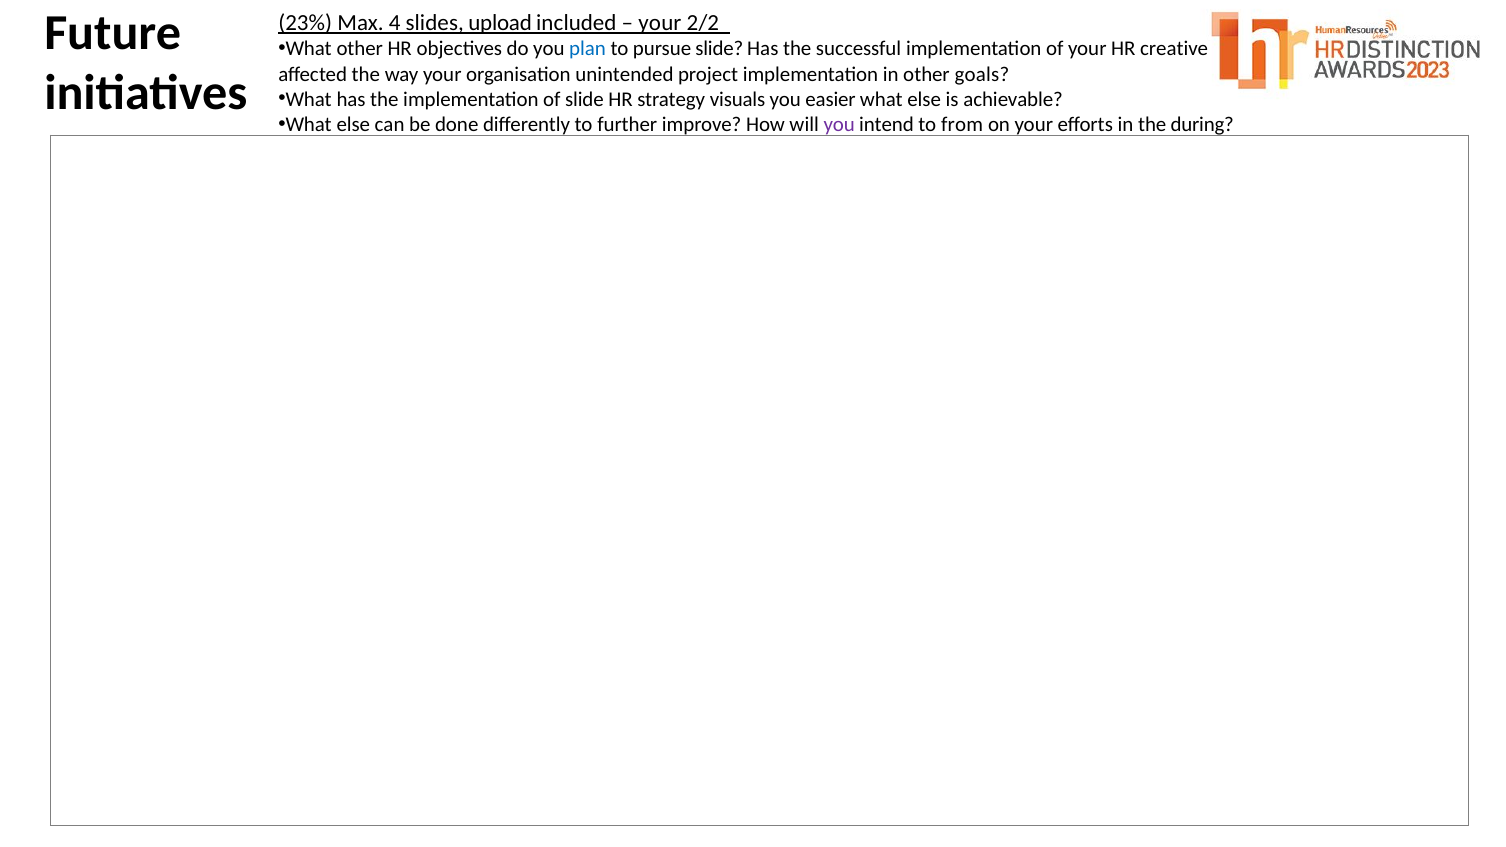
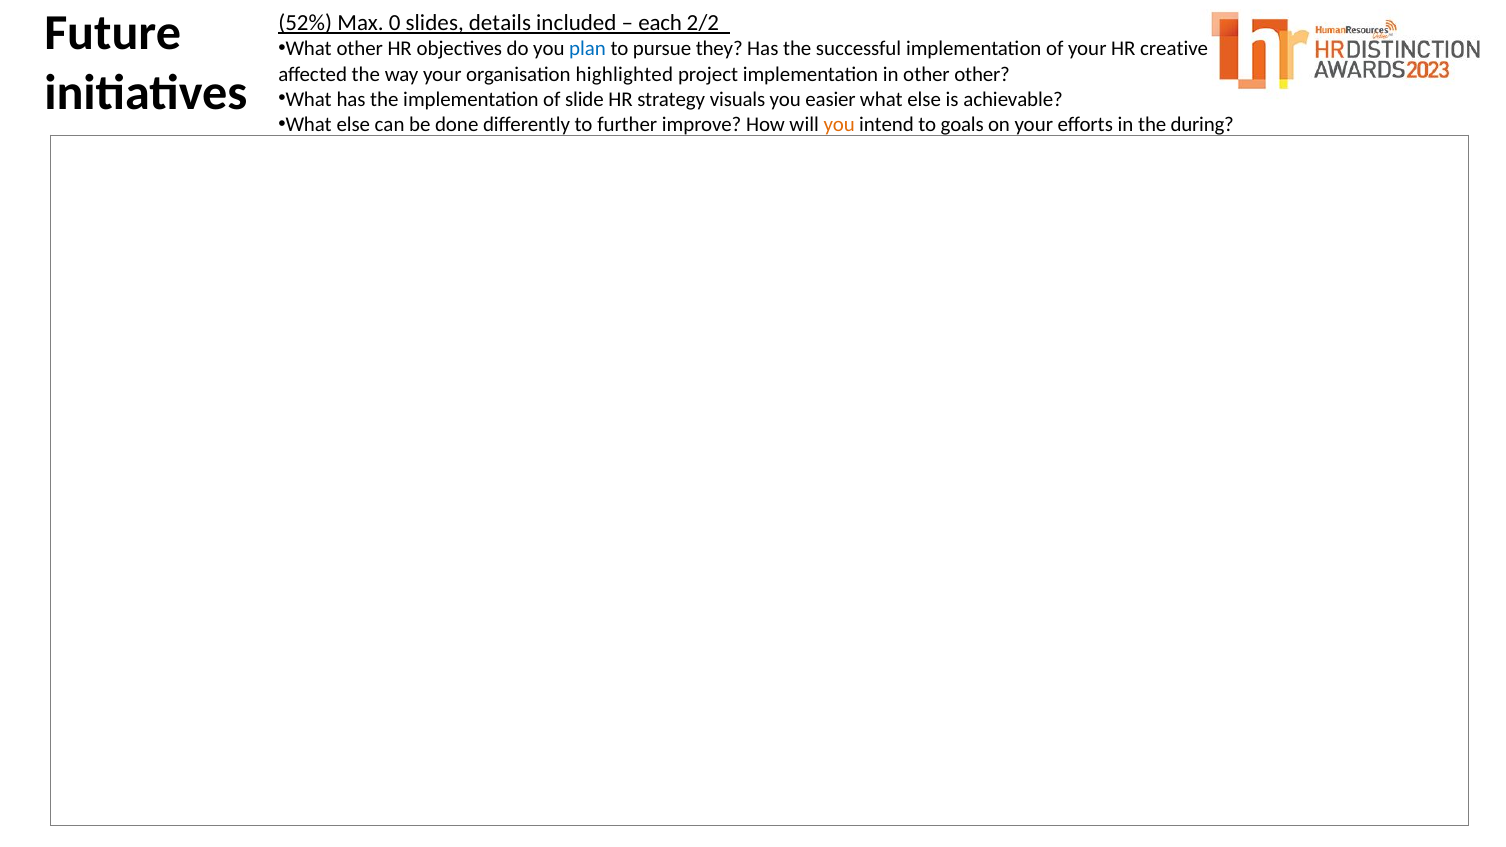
23%: 23% -> 52%
4: 4 -> 0
upload: upload -> details
your at (660, 23): your -> each
pursue slide: slide -> they
unintended: unintended -> highlighted
other goals: goals -> other
you at (839, 124) colour: purple -> orange
from: from -> goals
